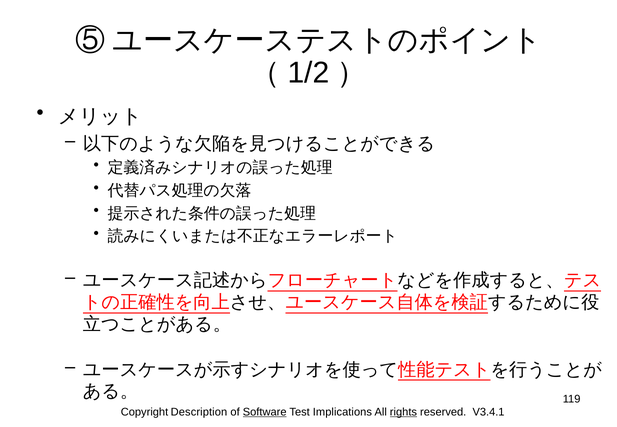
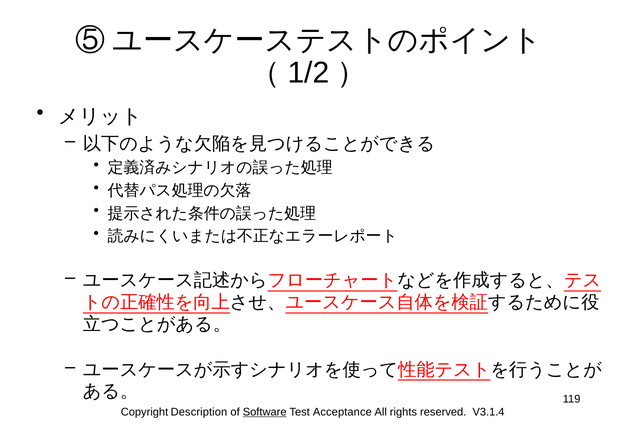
Implications: Implications -> Acceptance
rights underline: present -> none
V3.4.1: V3.4.1 -> V3.1.4
